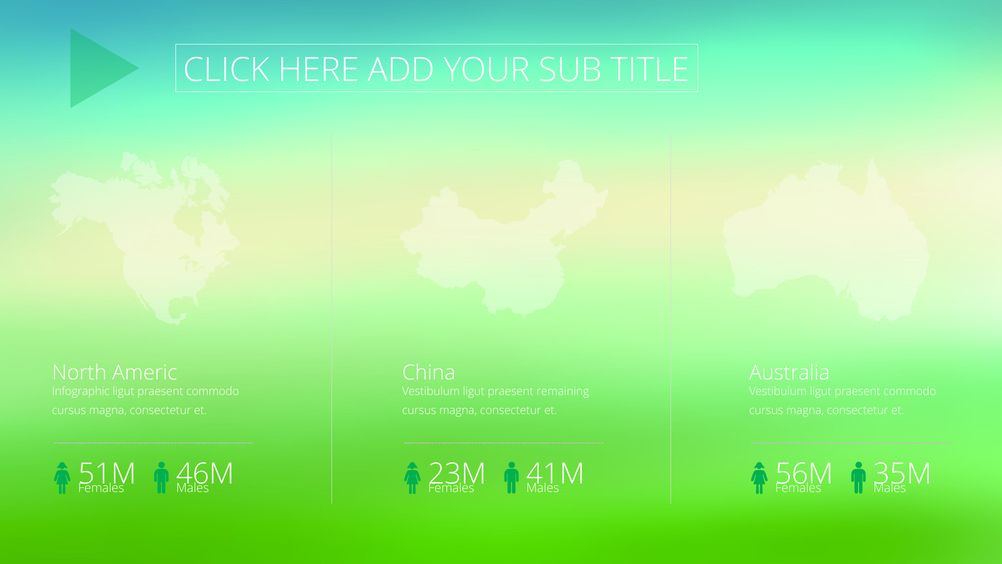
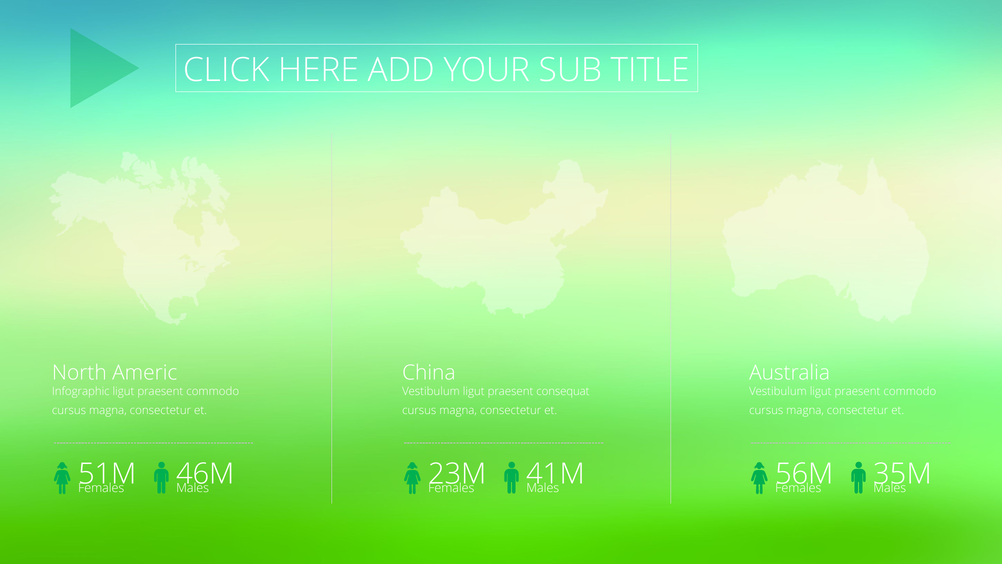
remaining: remaining -> consequat
